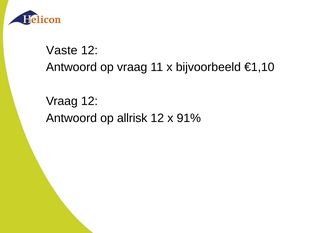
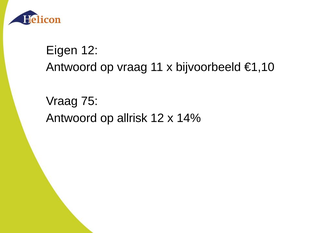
Vaste: Vaste -> Eigen
Vraag 12: 12 -> 75
91%: 91% -> 14%
